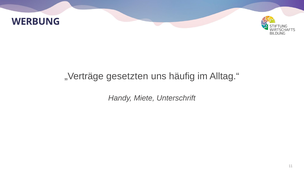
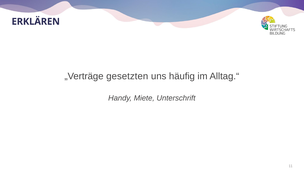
WERBUNG: WERBUNG -> ERKLÄREN
